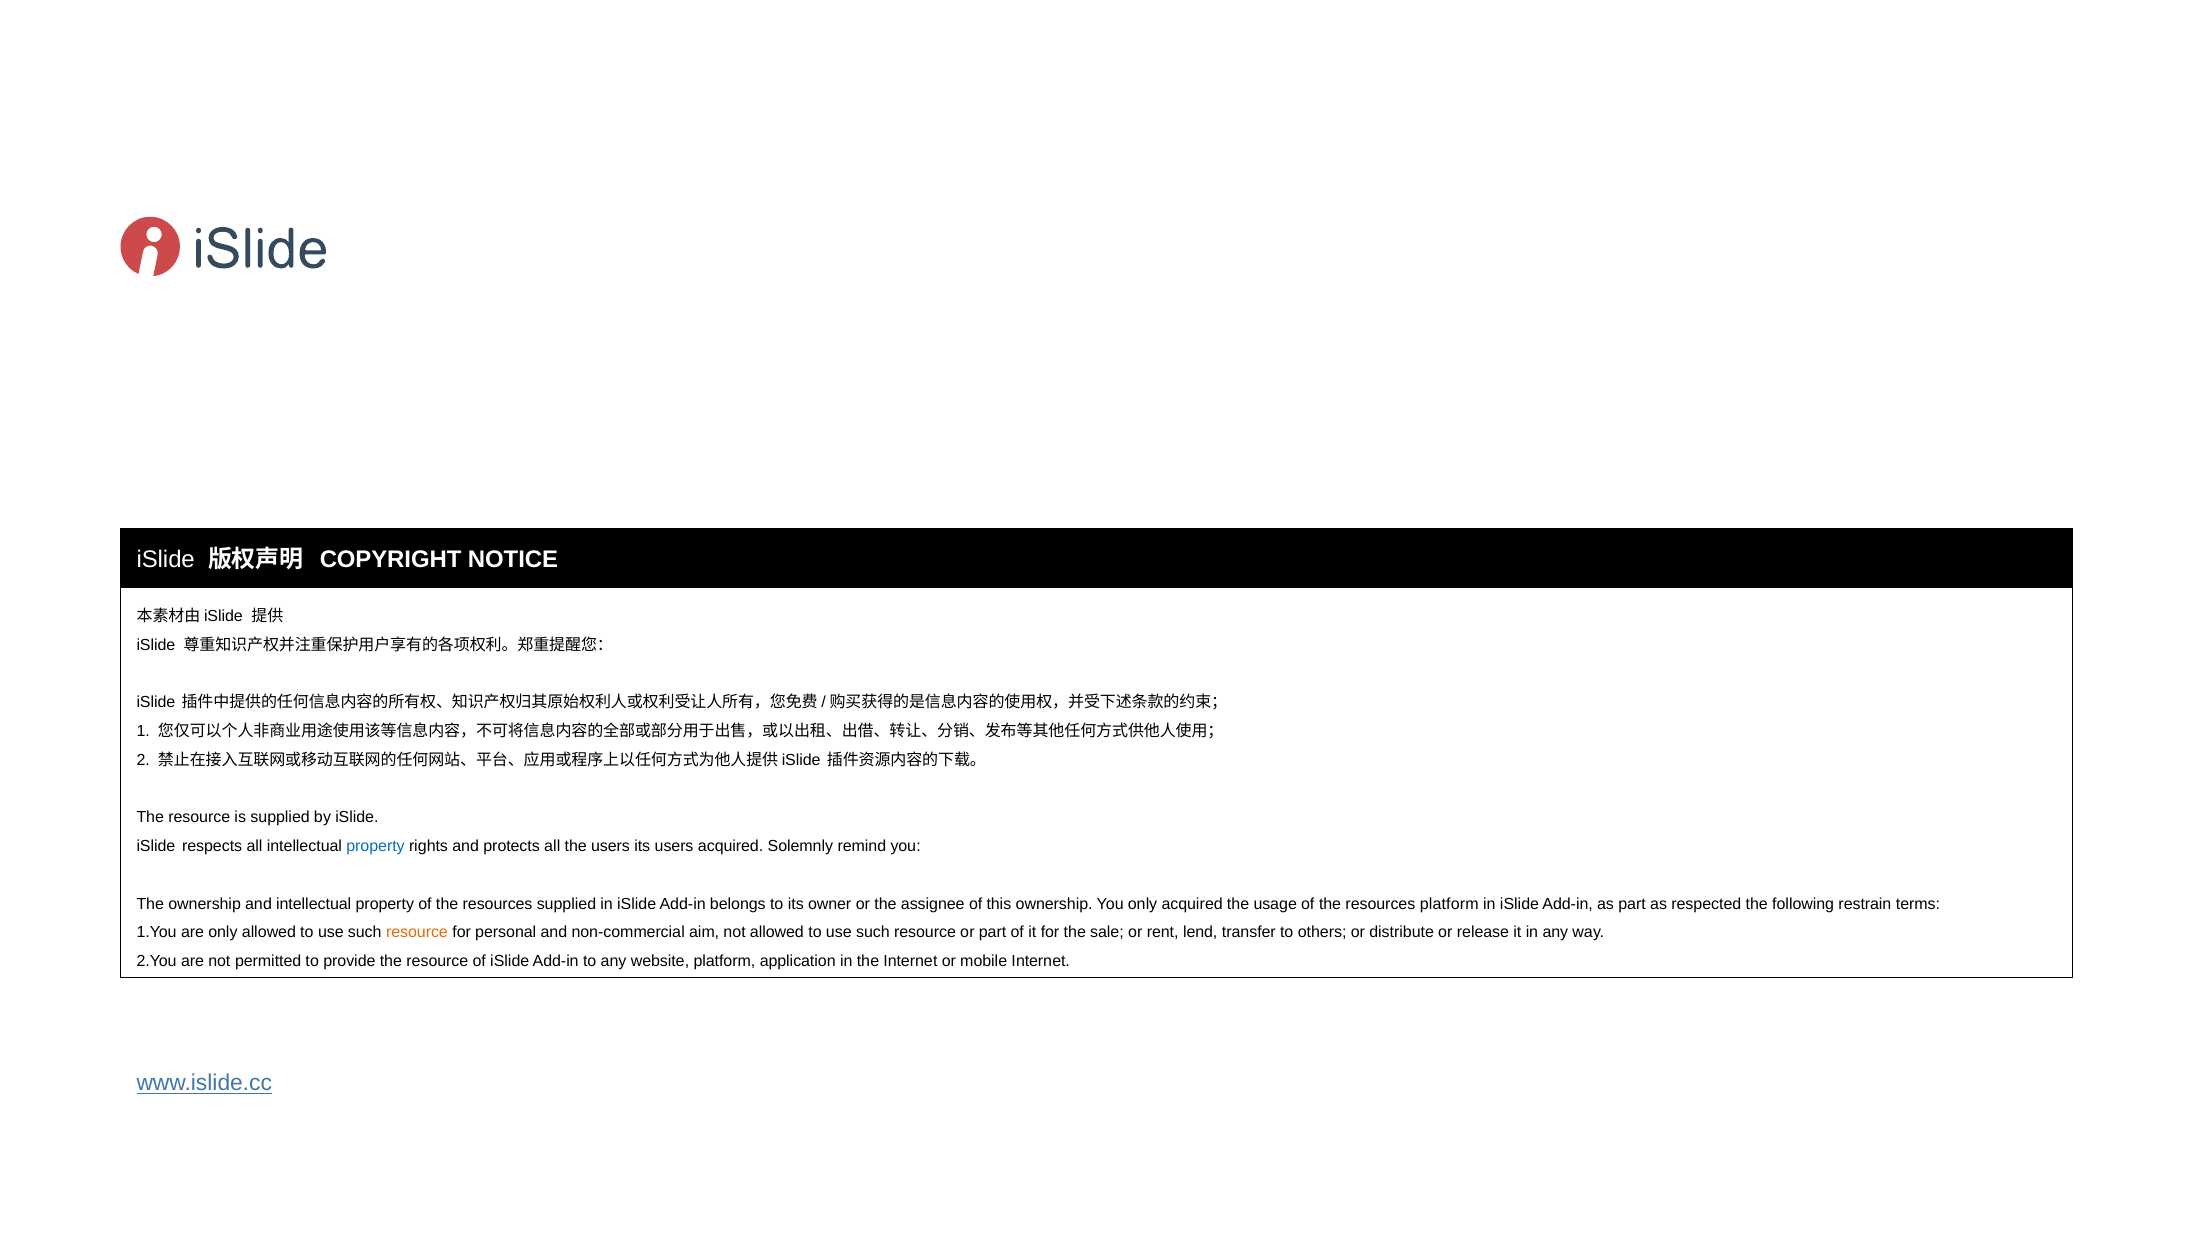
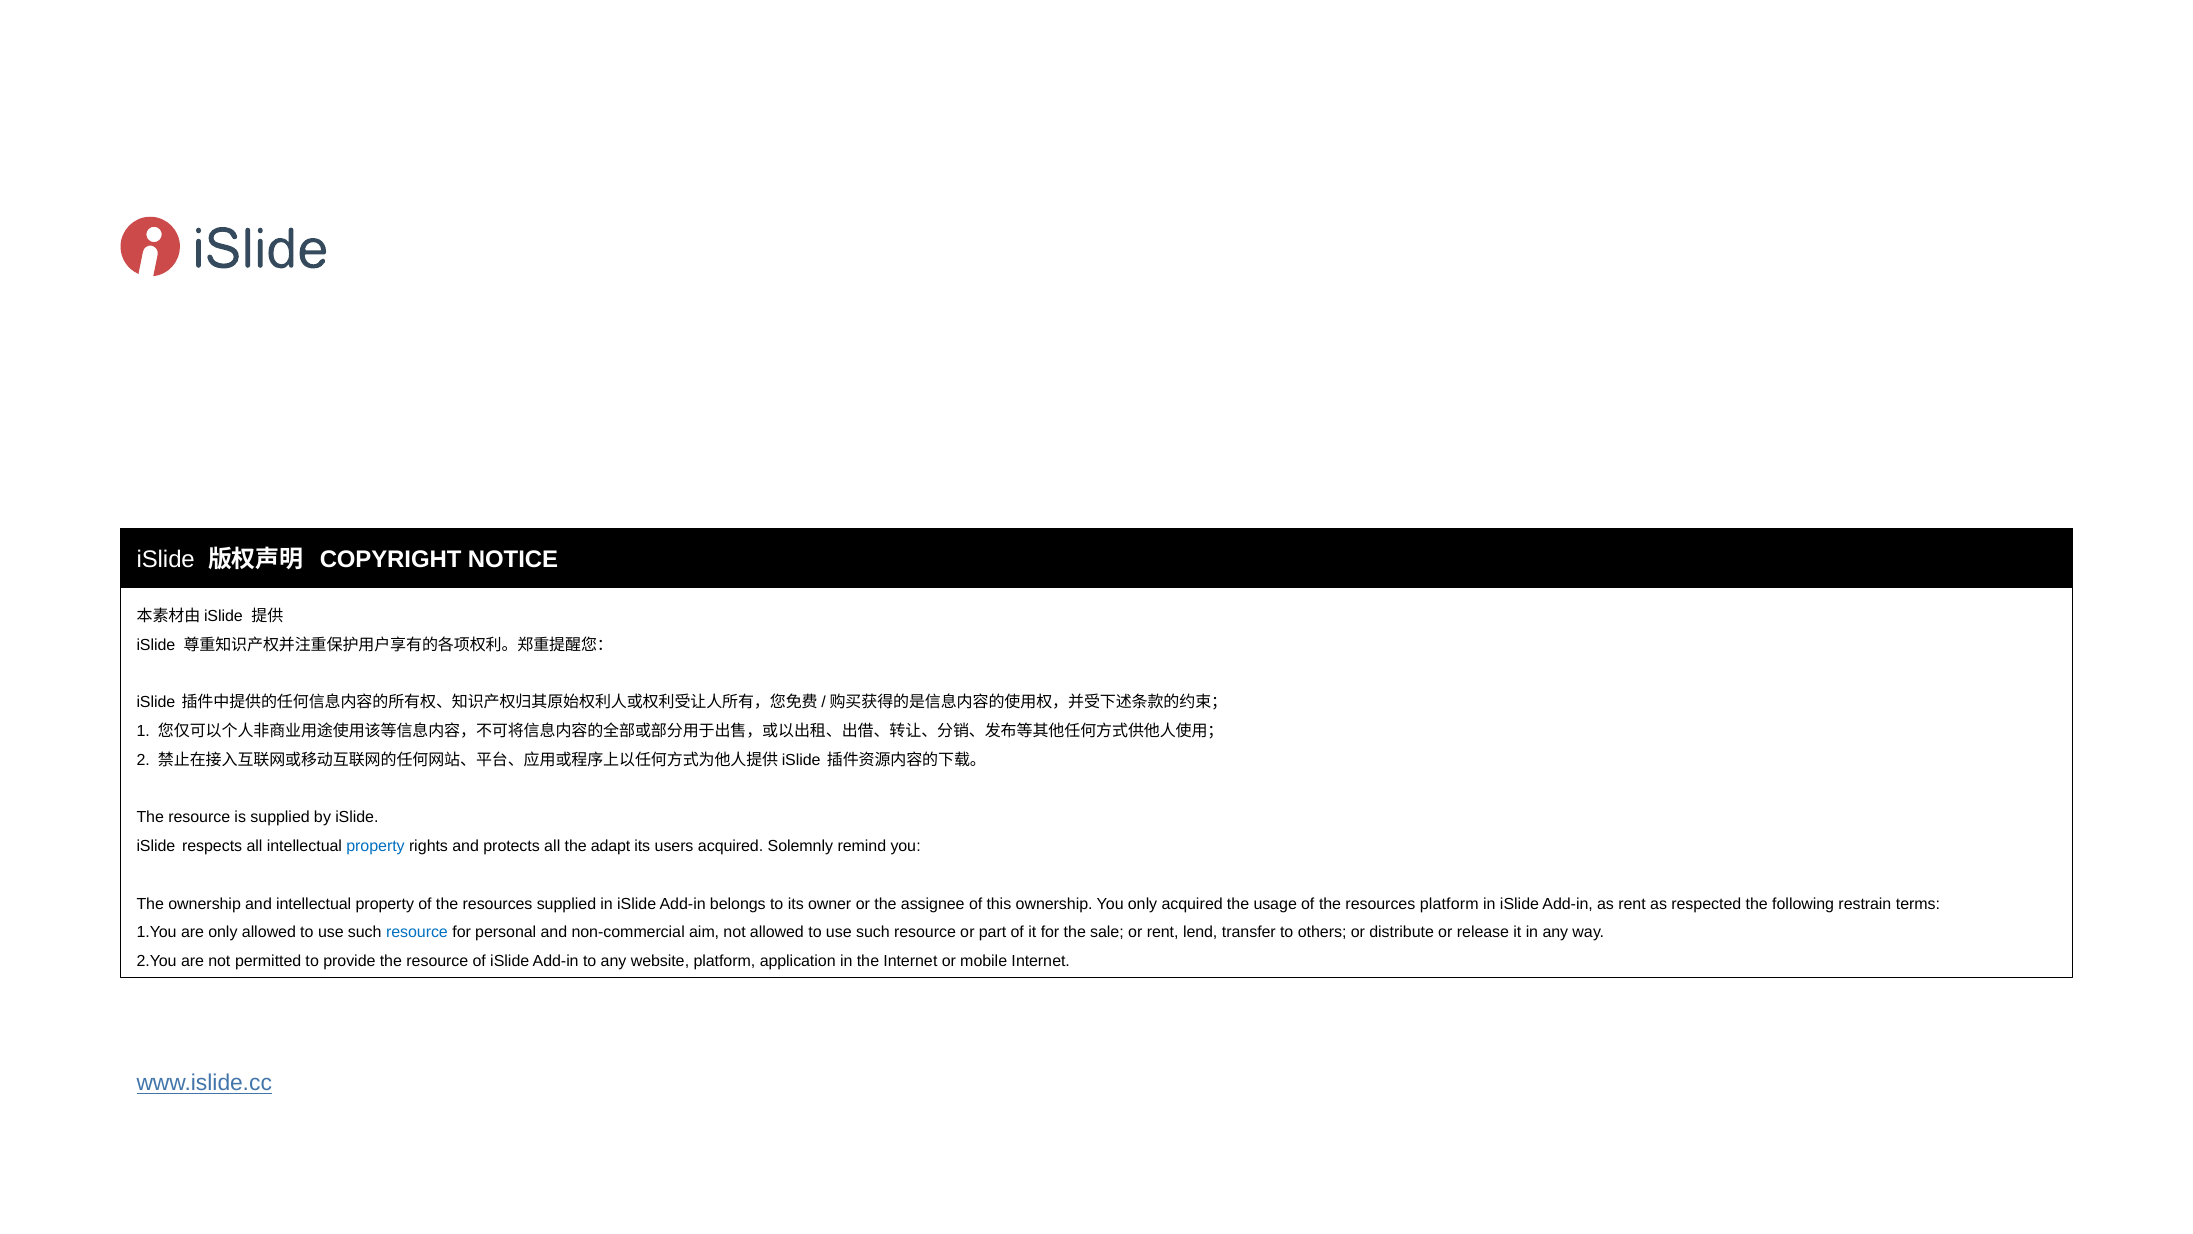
the users: users -> adapt
as part: part -> rent
resource at (417, 932) colour: orange -> blue
